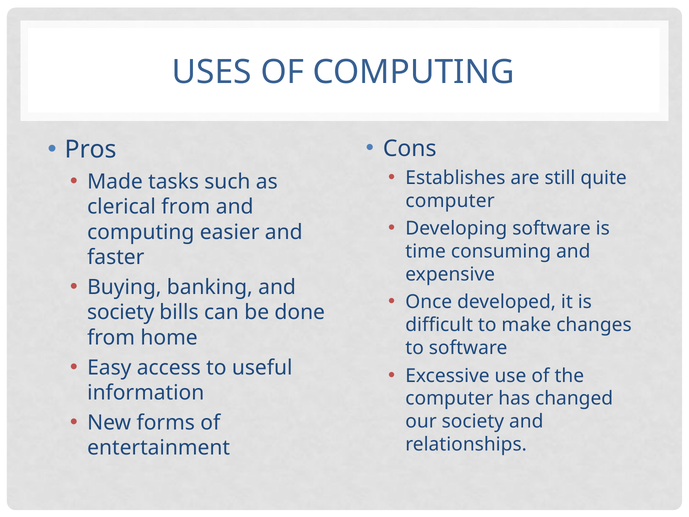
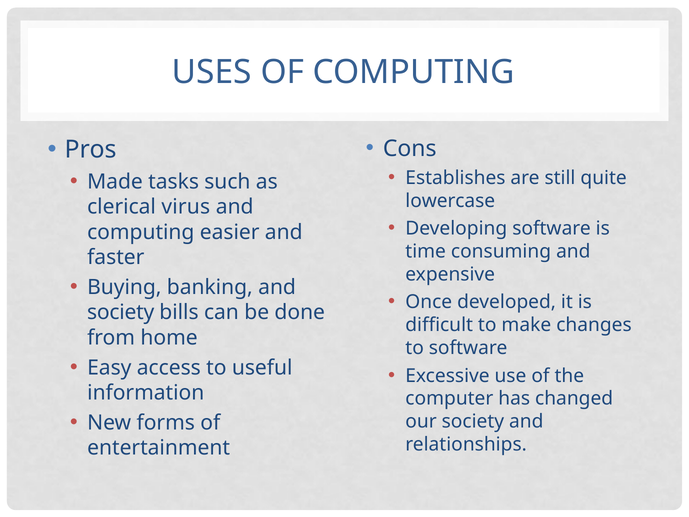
computer at (450, 201): computer -> lowercase
clerical from: from -> virus
